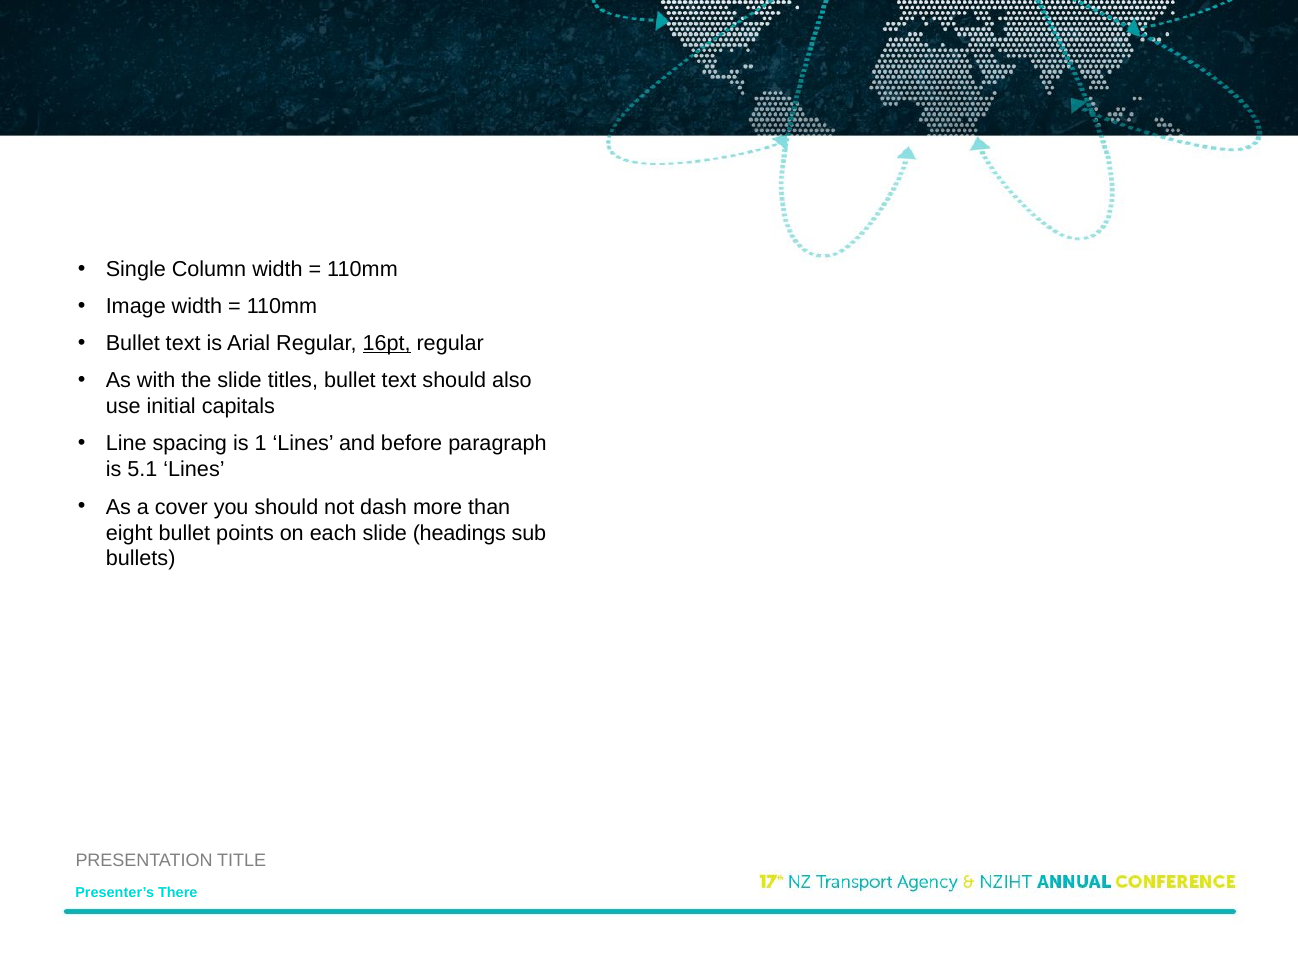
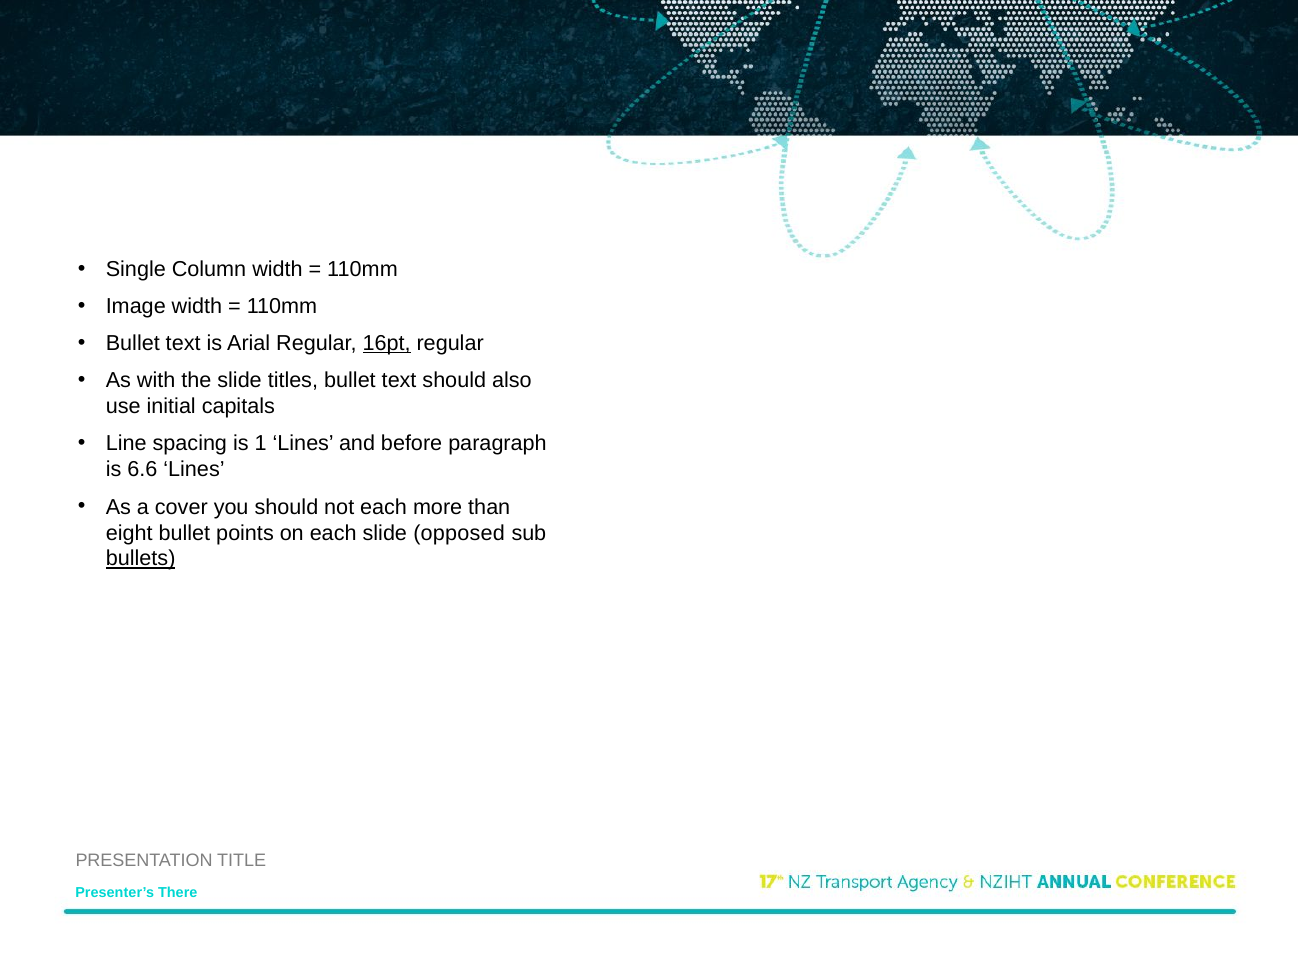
5.1: 5.1 -> 6.6
not dash: dash -> each
headings: headings -> opposed
bullets underline: none -> present
